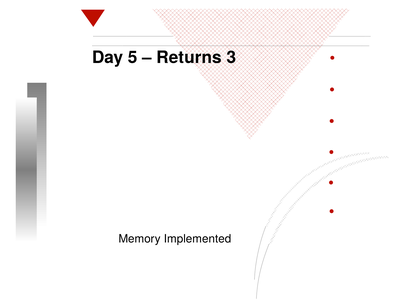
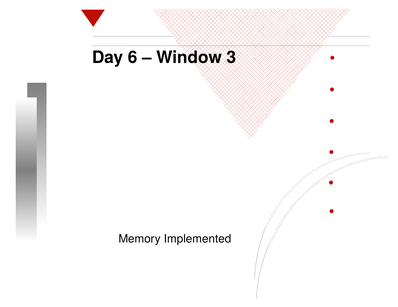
5: 5 -> 6
Returns: Returns -> Window
